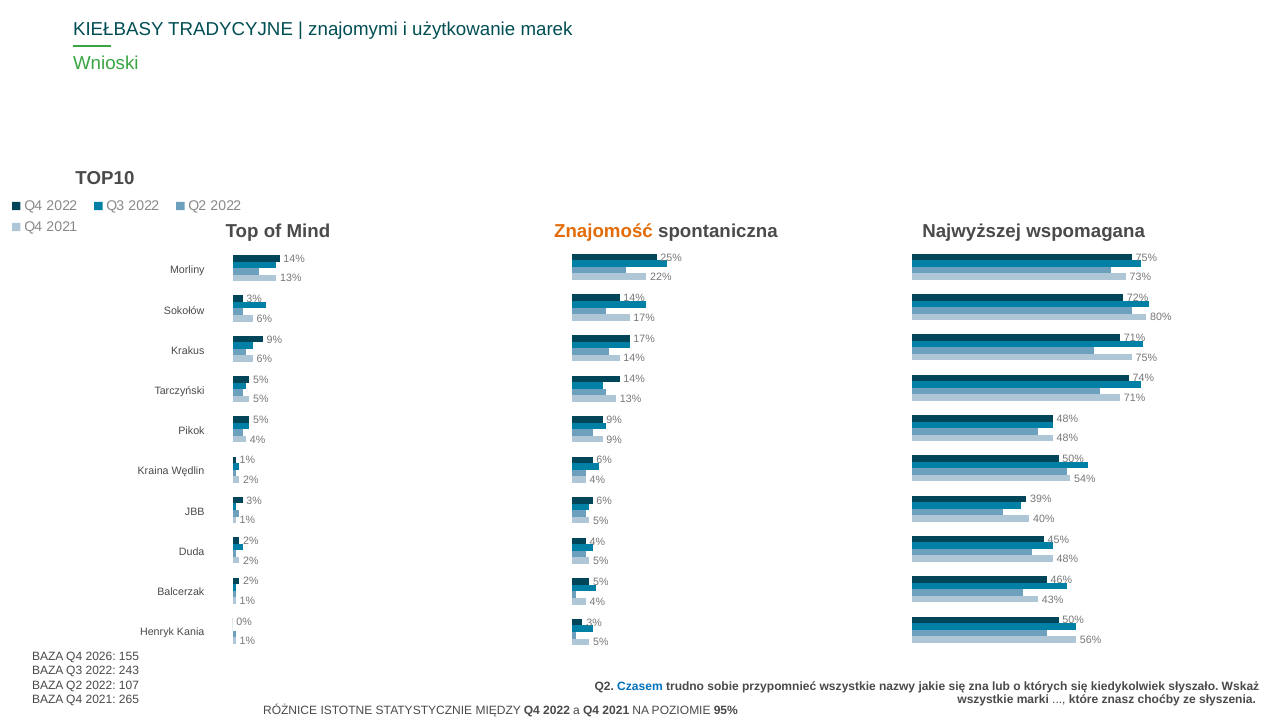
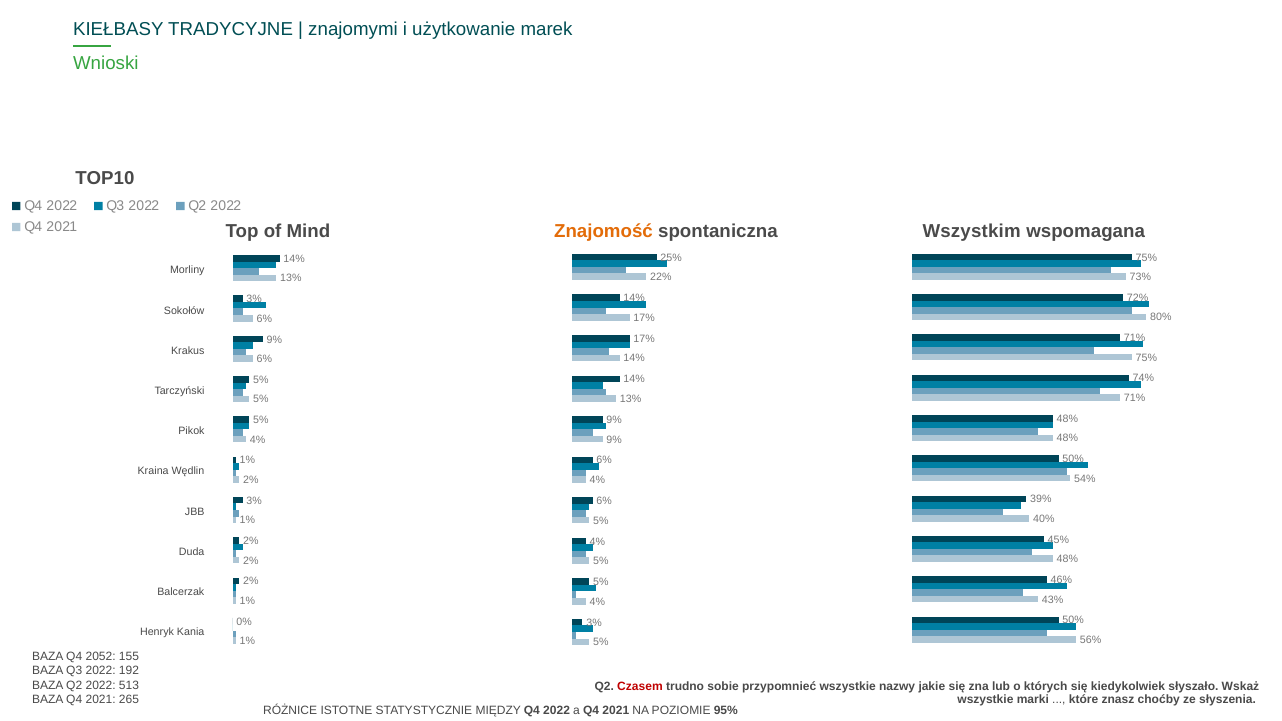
Najwyższej: Najwyższej -> Wszystkim
2026: 2026 -> 2052
243: 243 -> 192
107: 107 -> 513
Czasem colour: blue -> red
